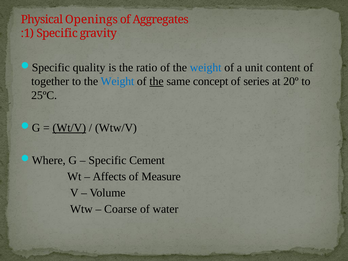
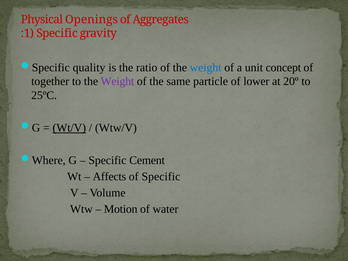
content: content -> concept
Weight at (117, 81) colour: blue -> purple
the at (157, 81) underline: present -> none
concept: concept -> particle
series: series -> lower
of Measure: Measure -> Specific
Coarse: Coarse -> Motion
